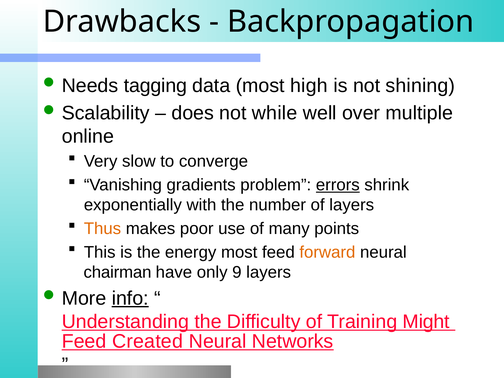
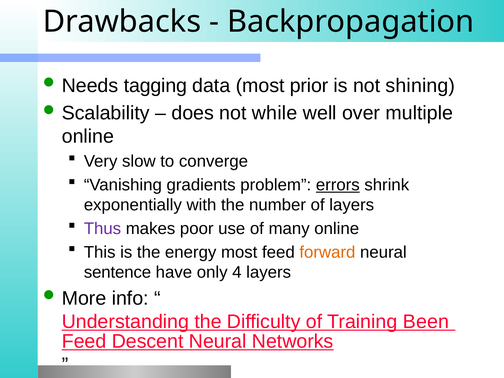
high: high -> prior
Thus colour: orange -> purple
many points: points -> online
chairman: chairman -> sentence
9: 9 -> 4
info underline: present -> none
Might: Might -> Been
Created: Created -> Descent
